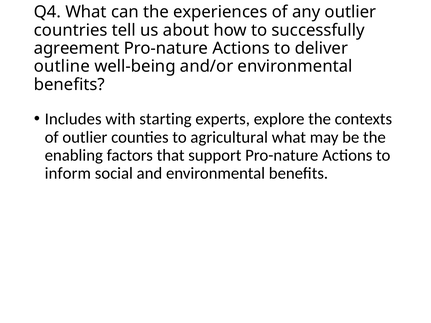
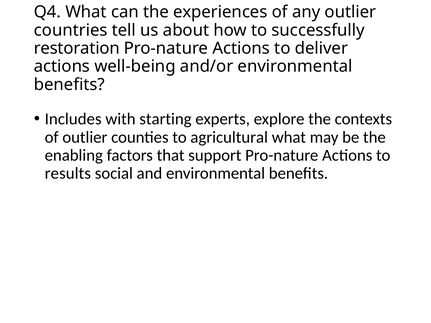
agreement: agreement -> restoration
outline at (62, 66): outline -> actions
inform: inform -> results
